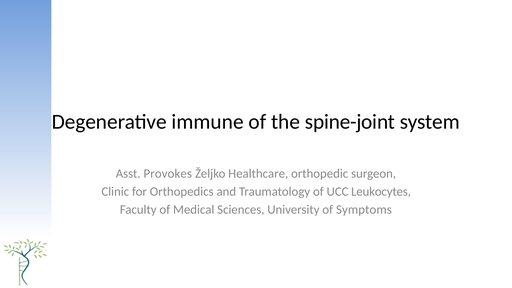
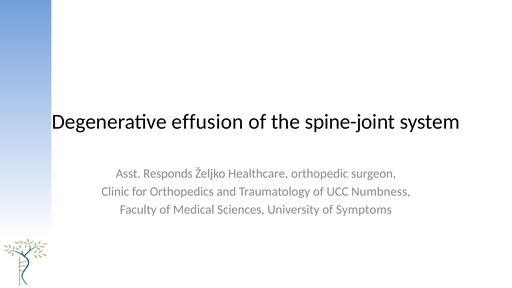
immune: immune -> effusion
Provokes: Provokes -> Responds
Leukocytes: Leukocytes -> Numbness
